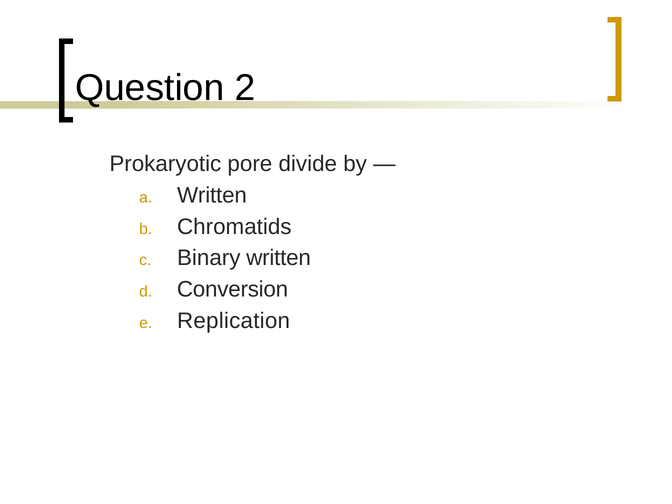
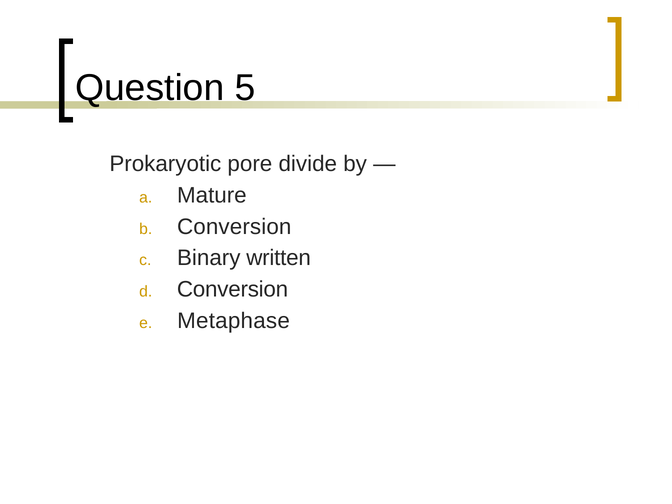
2: 2 -> 5
Written at (212, 195): Written -> Mature
Chromatids at (234, 227): Chromatids -> Conversion
Replication: Replication -> Metaphase
